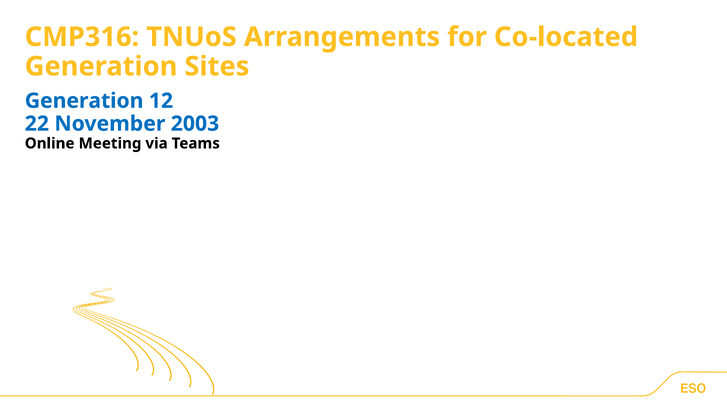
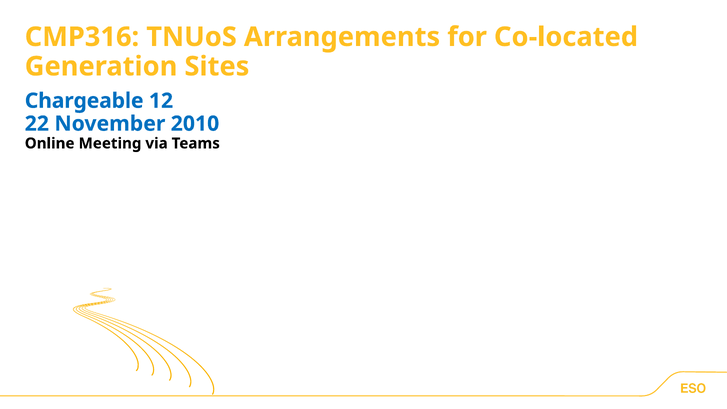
Generation at (84, 101): Generation -> Chargeable
2003: 2003 -> 2010
